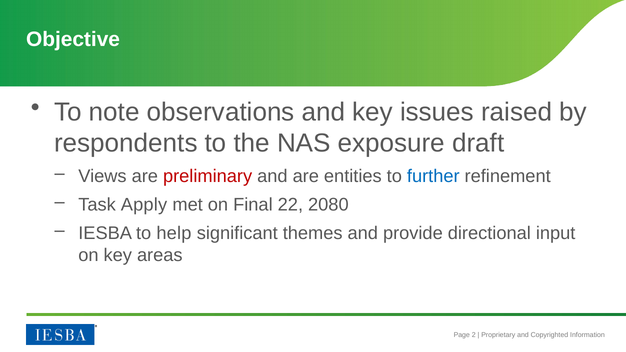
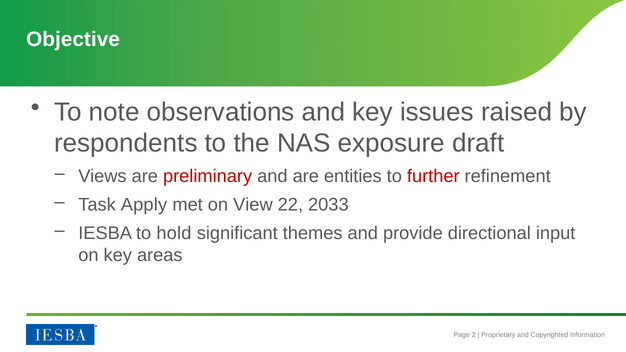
further colour: blue -> red
Final: Final -> View
2080: 2080 -> 2033
help: help -> hold
